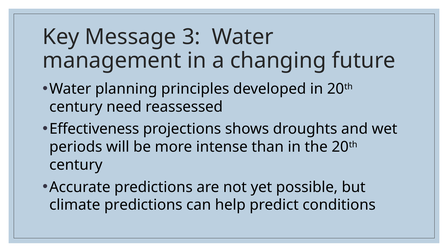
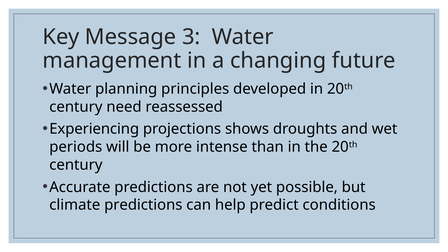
Effectiveness: Effectiveness -> Experiencing
